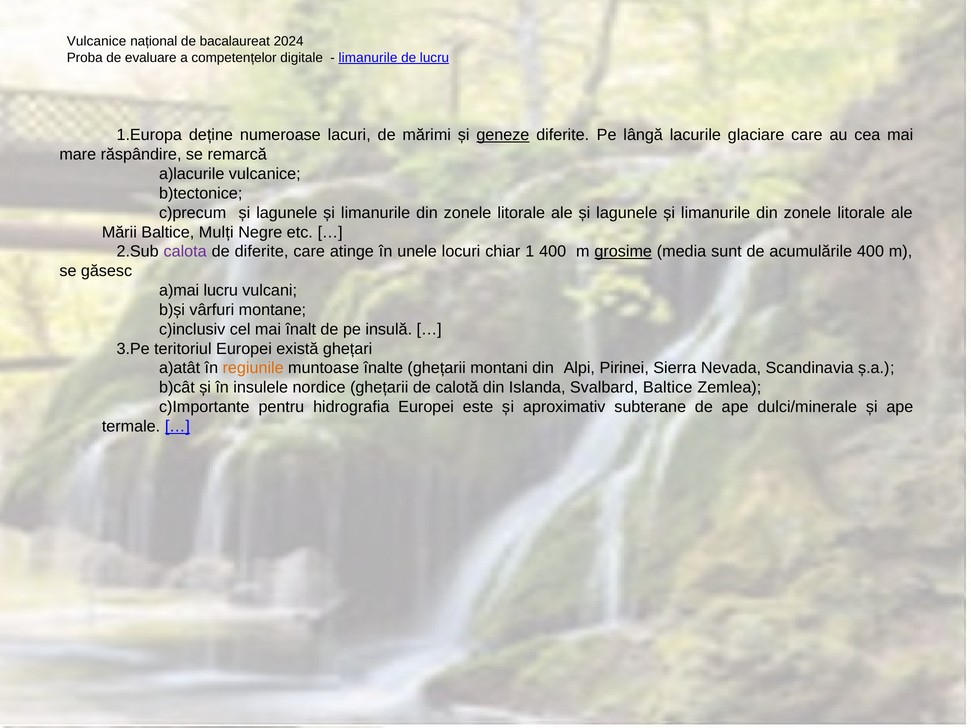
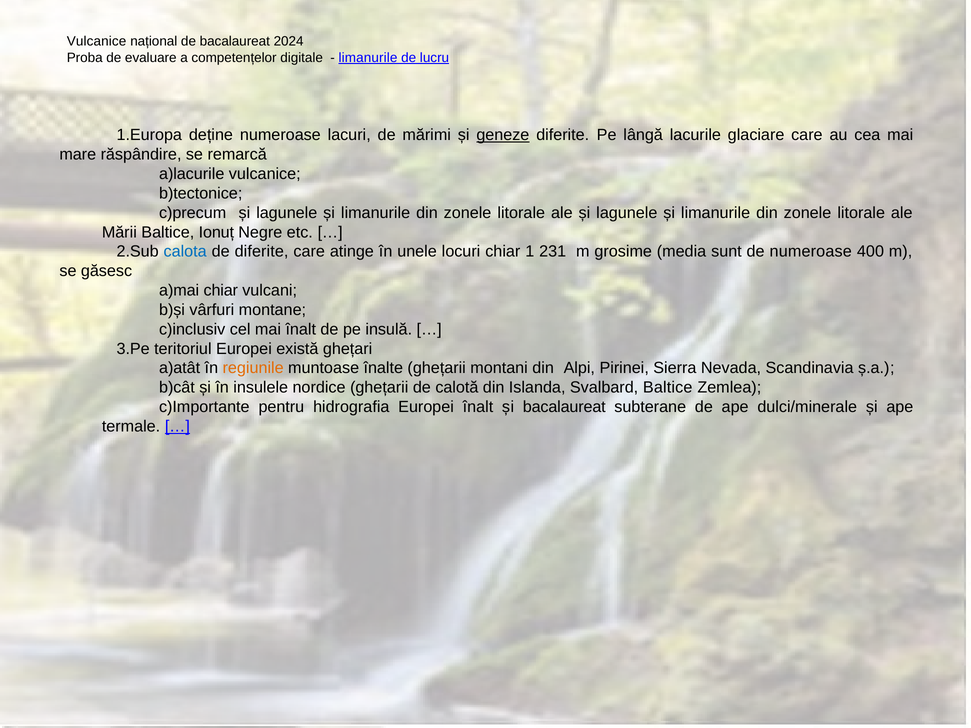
Mulți: Mulți -> Ionuț
calota colour: purple -> blue
1 400: 400 -> 231
grosime underline: present -> none
de acumulările: acumulările -> numeroase
lucru at (221, 291): lucru -> chiar
Europei este: este -> înalt
și aproximativ: aproximativ -> bacalaureat
